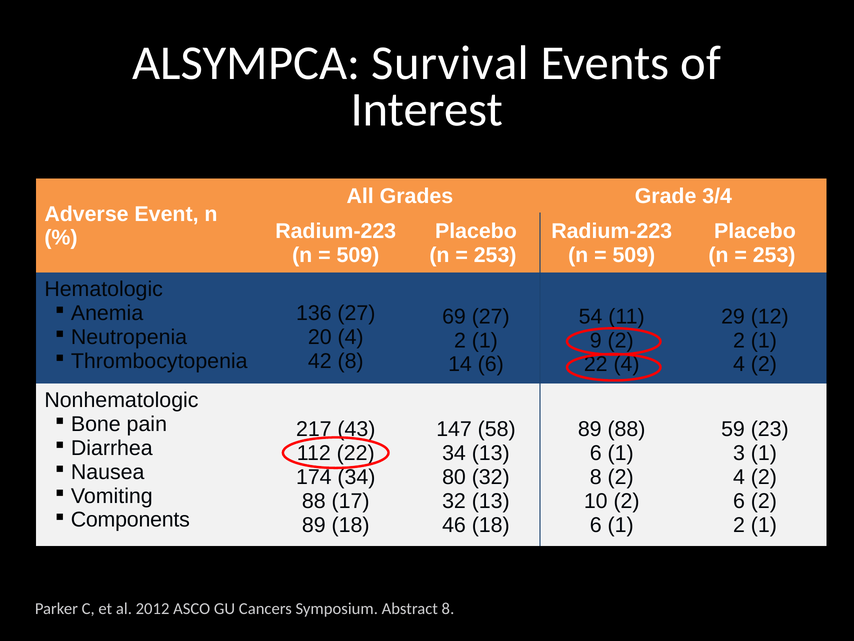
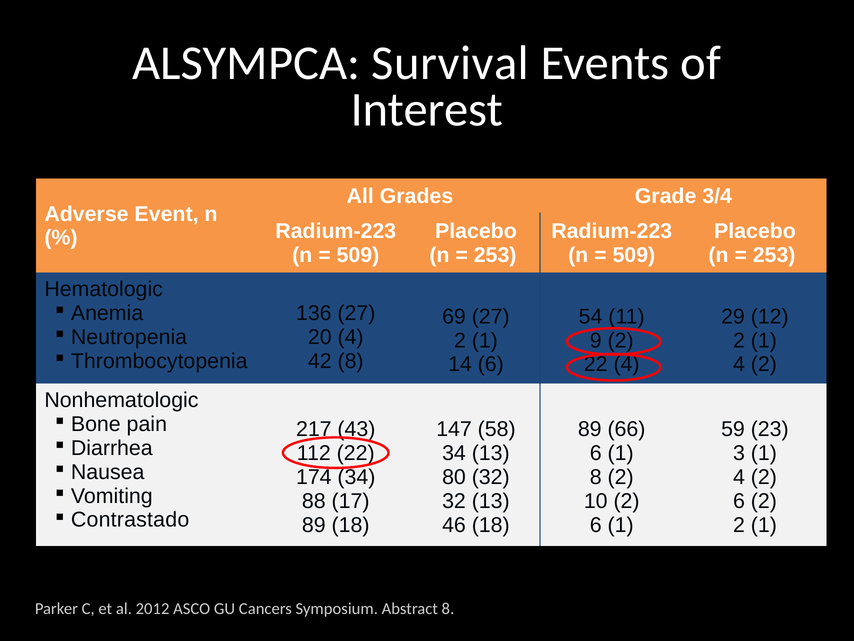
89 88: 88 -> 66
Components: Components -> Contrastado
